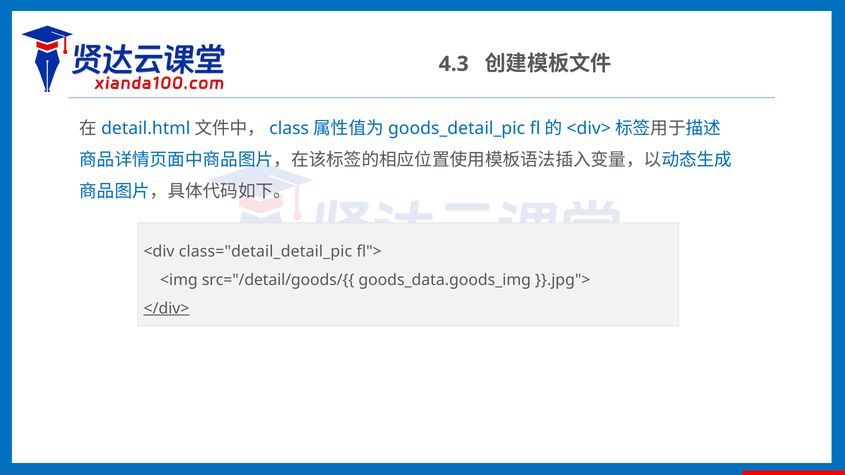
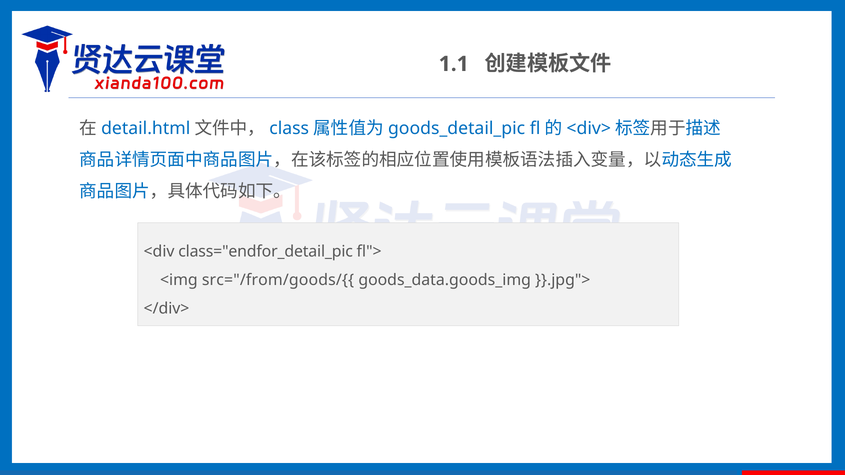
4.3: 4.3 -> 1.1
class="detail_detail_pic: class="detail_detail_pic -> class="endfor_detail_pic
src="/detail/goods/{{: src="/detail/goods/{{ -> src="/from/goods/{{
</div> underline: present -> none
